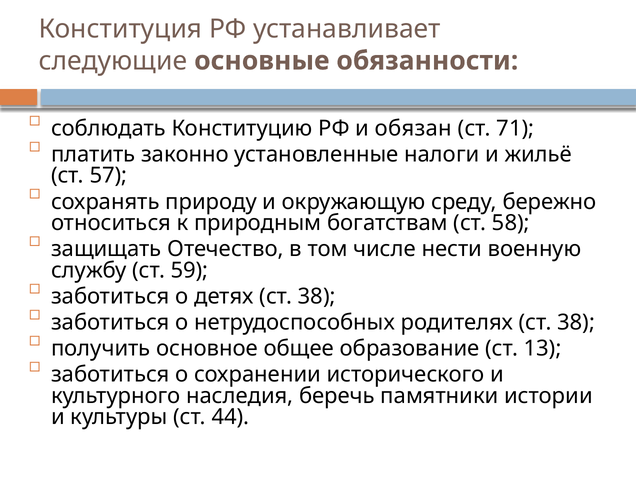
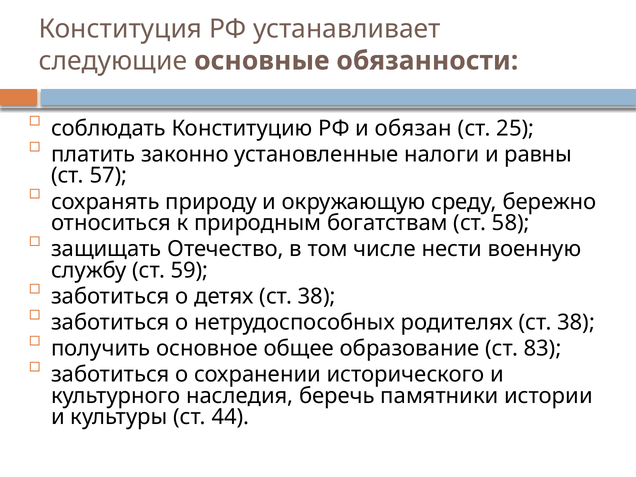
71: 71 -> 25
жильё: жильё -> равны
13: 13 -> 83
